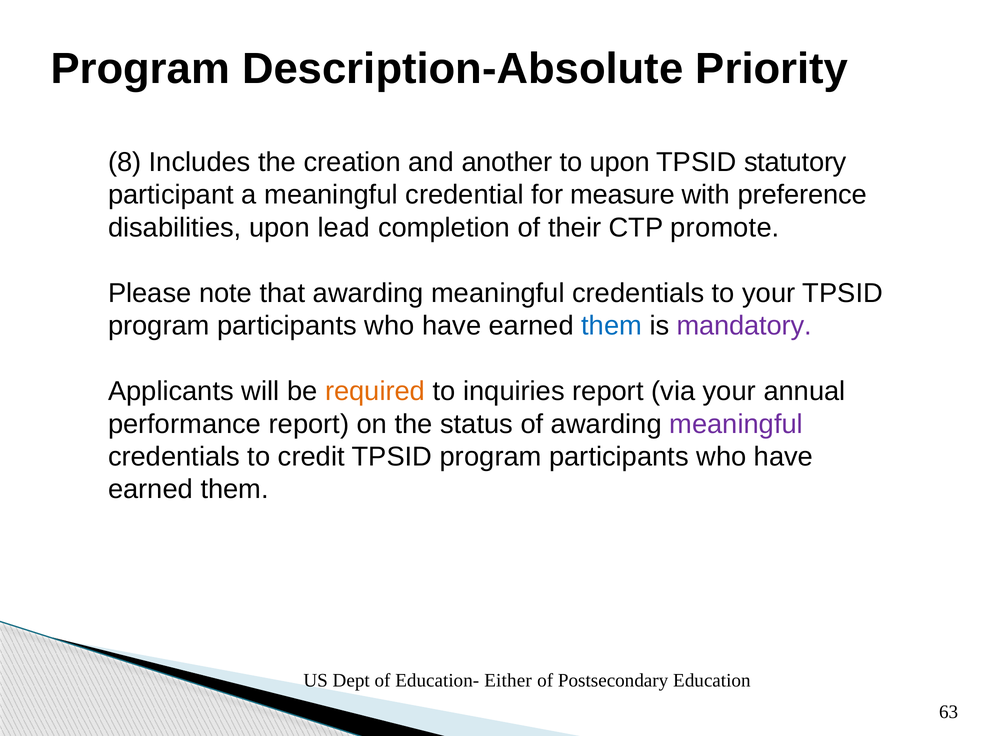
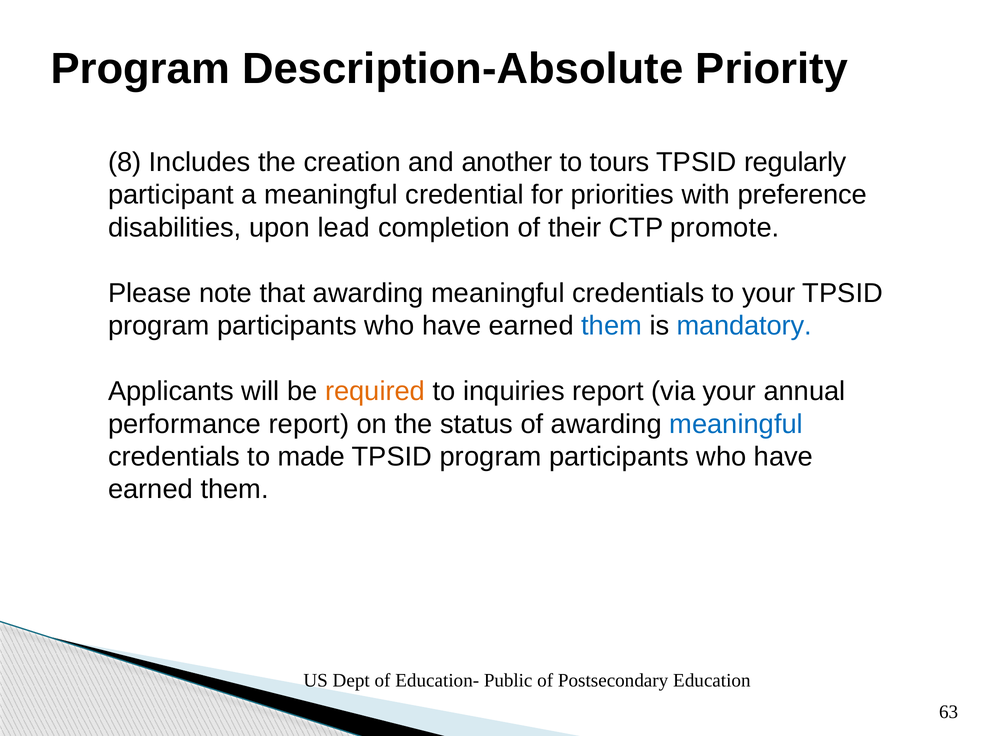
to upon: upon -> tours
statutory: statutory -> regularly
measure: measure -> priorities
mandatory colour: purple -> blue
meaningful at (736, 424) colour: purple -> blue
credit: credit -> made
Either: Either -> Public
